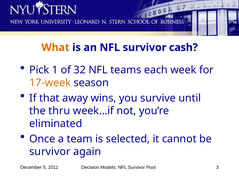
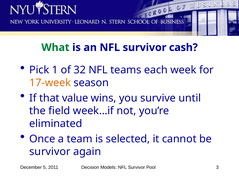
What colour: orange -> green
away: away -> value
thru: thru -> field
